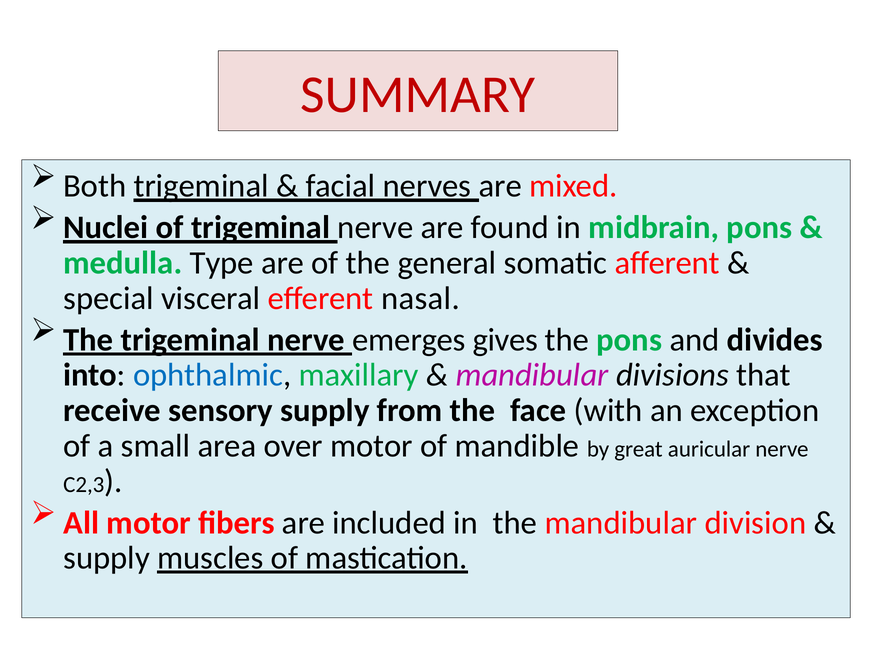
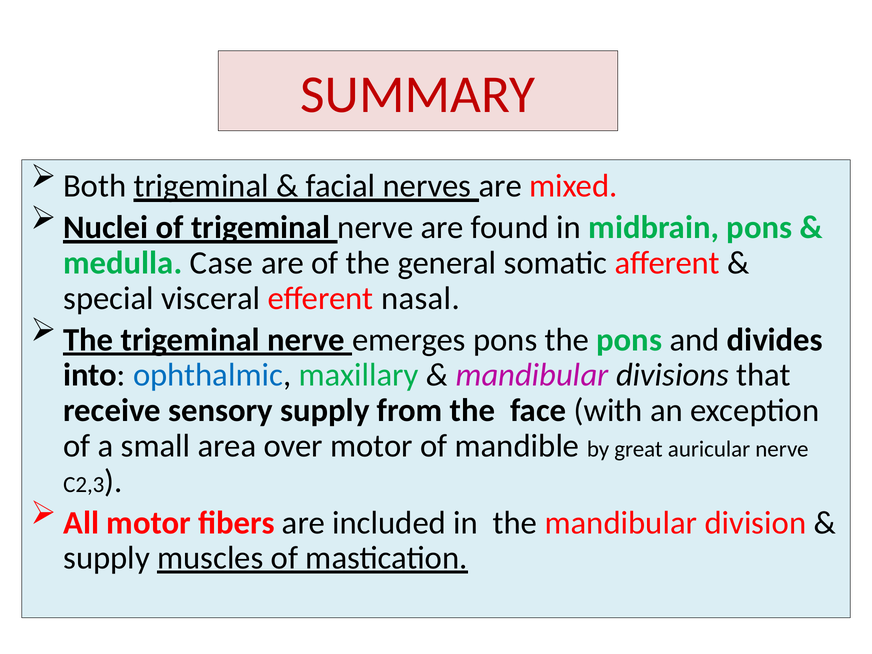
Type: Type -> Case
emerges gives: gives -> pons
